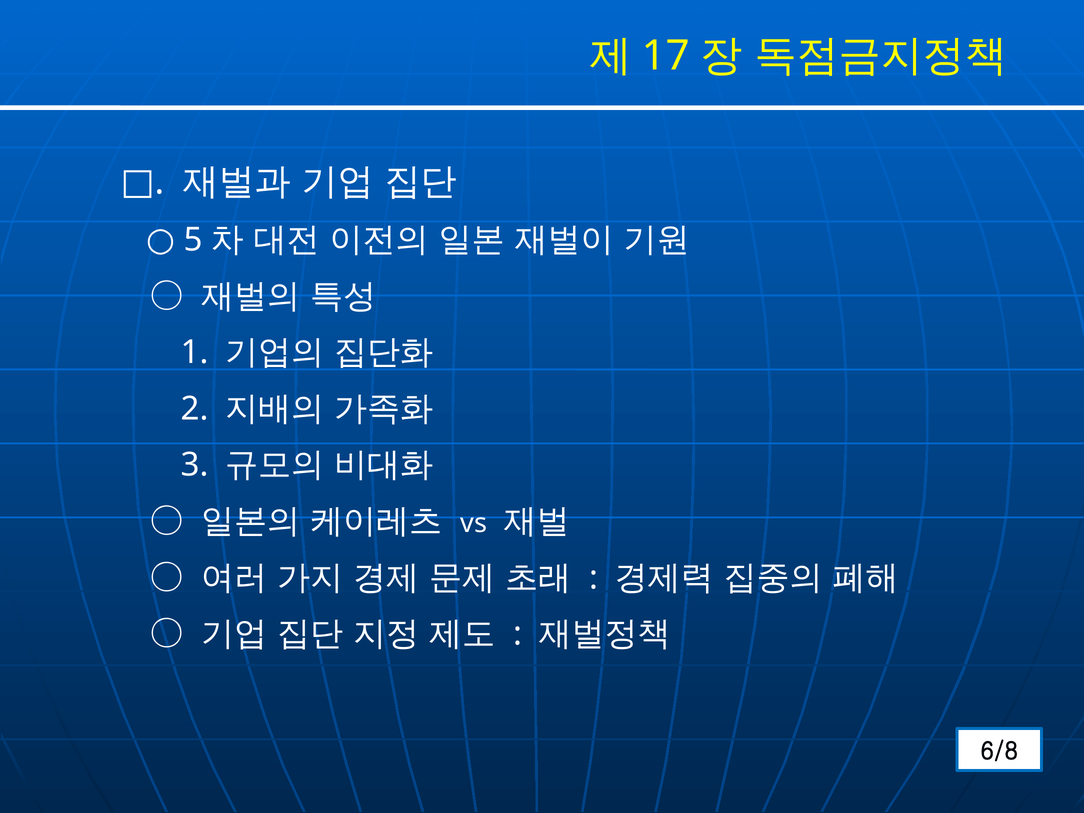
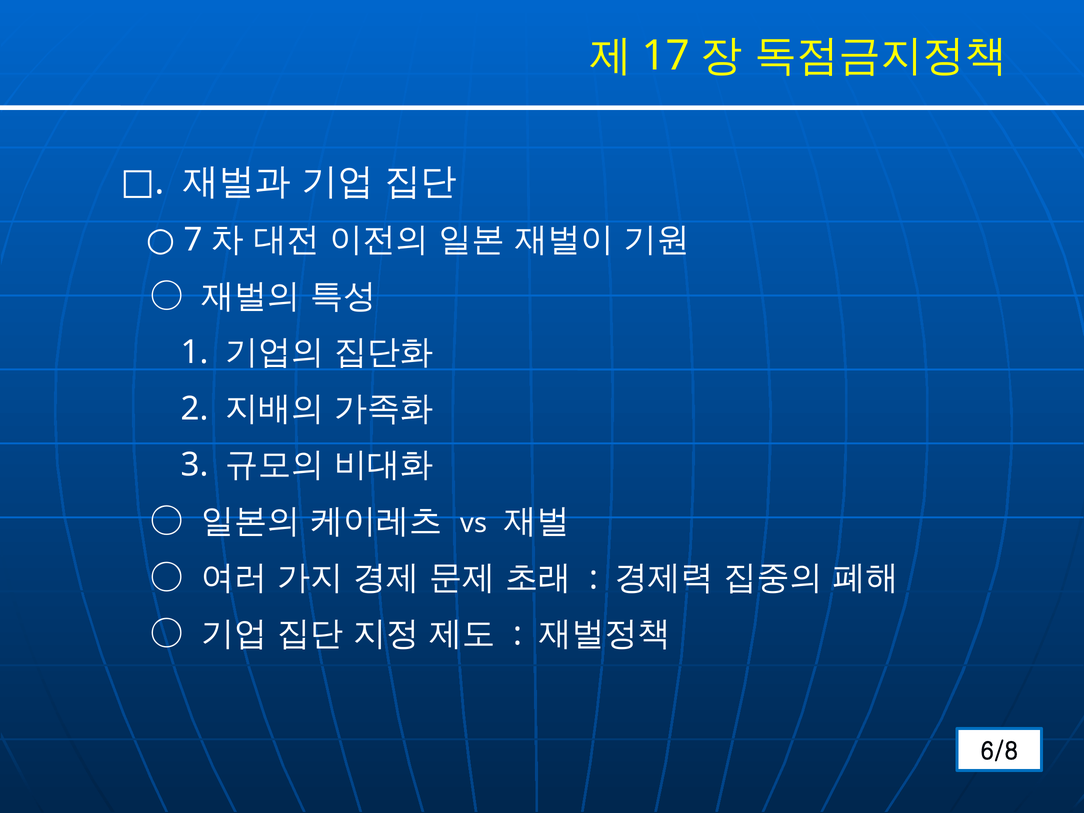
5: 5 -> 7
